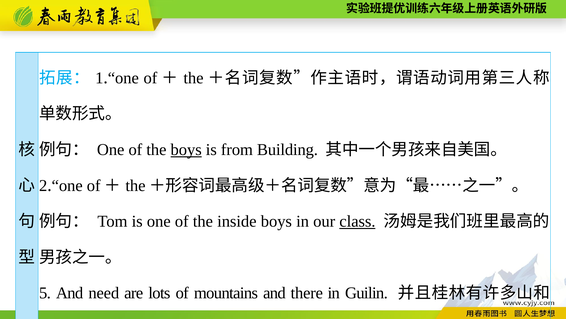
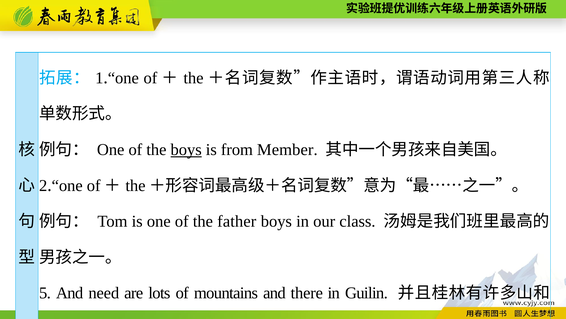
Building: Building -> Member
inside: inside -> father
class underline: present -> none
